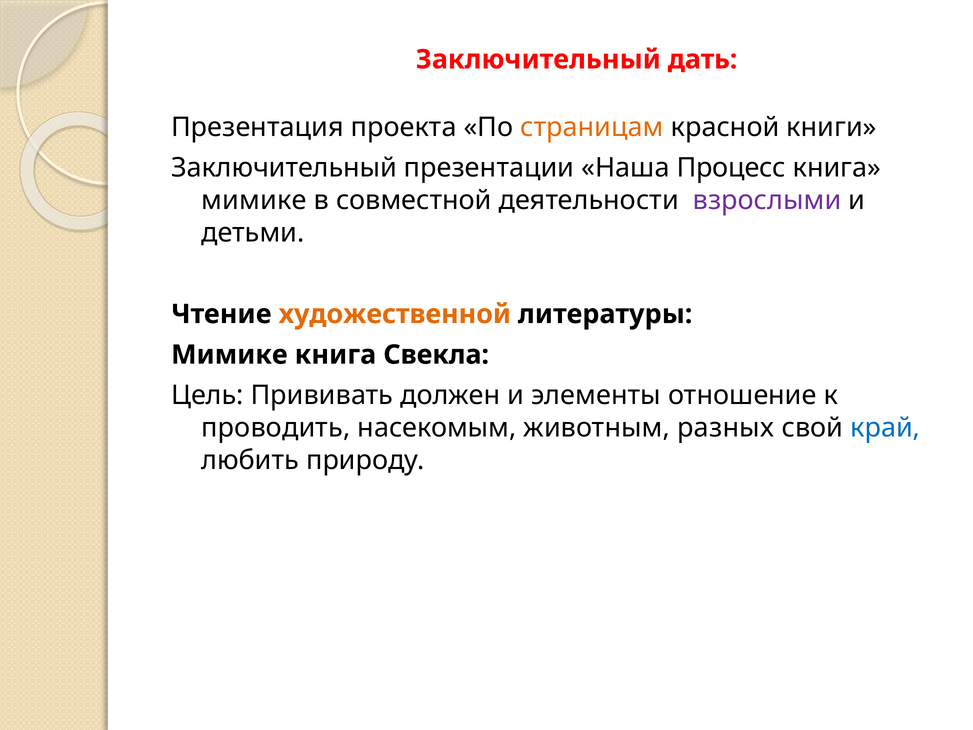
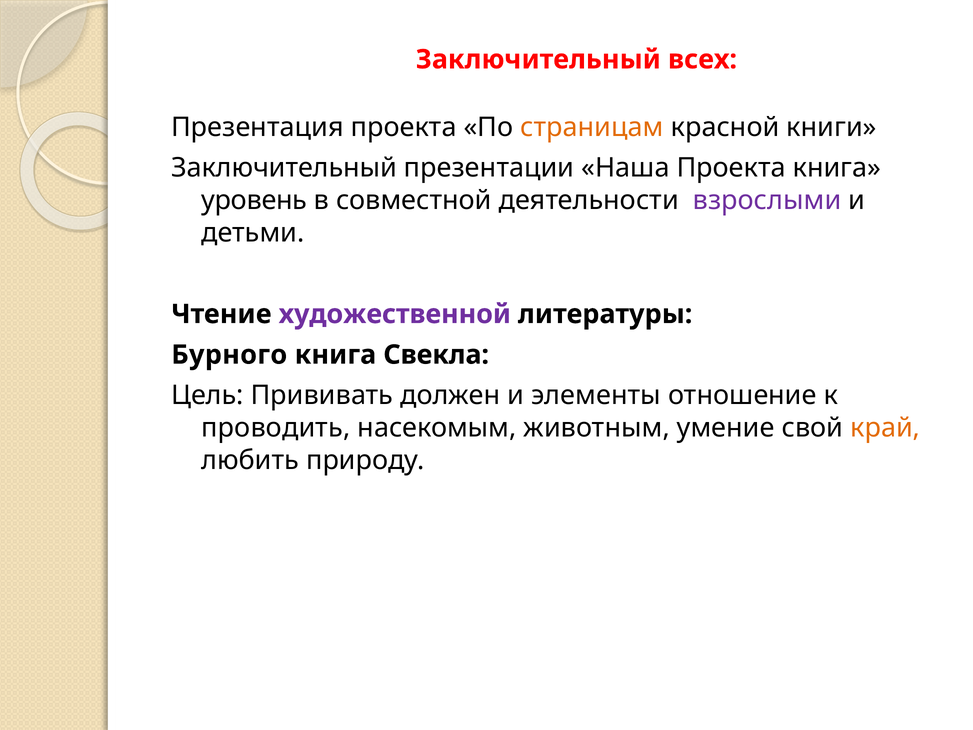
дать: дать -> всех
Наша Процесс: Процесс -> Проекта
мимике at (254, 200): мимике -> уровень
художественной colour: orange -> purple
Мимике at (229, 355): Мимике -> Бурного
разных: разных -> умение
край colour: blue -> orange
